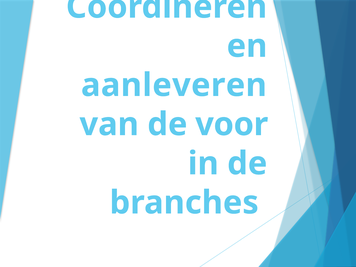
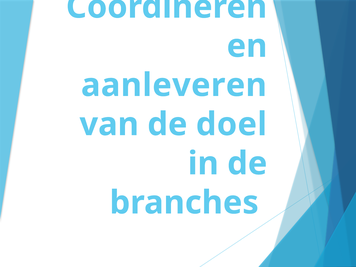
voor: voor -> doel
